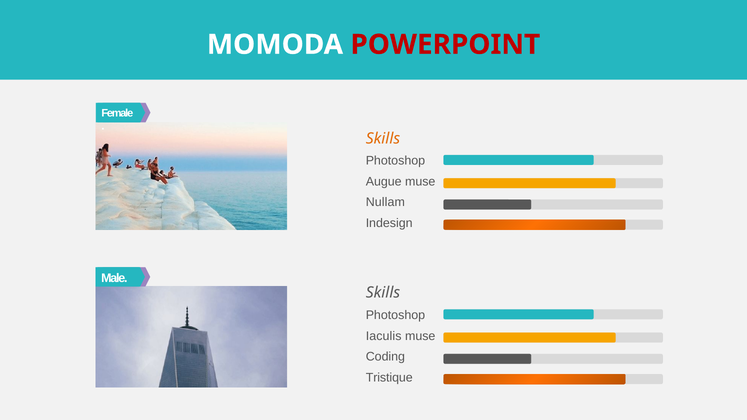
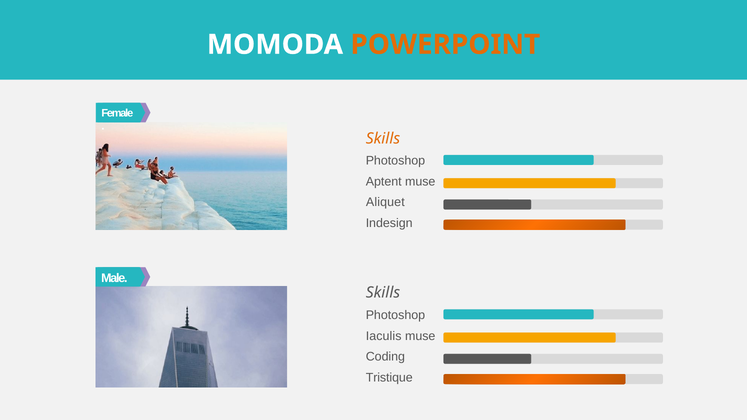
POWERPOINT colour: red -> orange
Augue: Augue -> Aptent
Nullam: Nullam -> Aliquet
